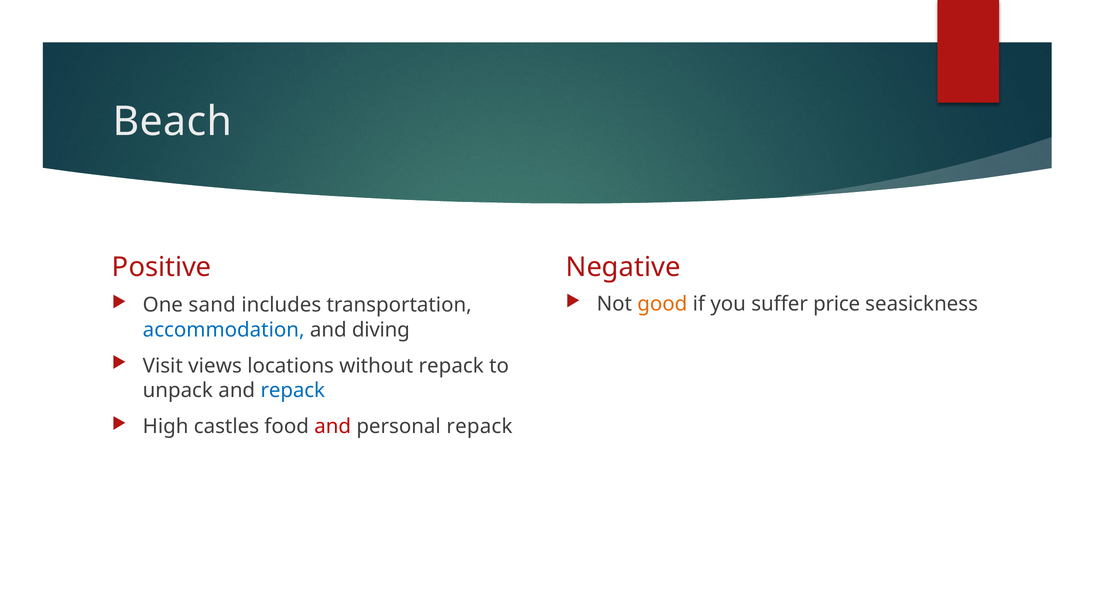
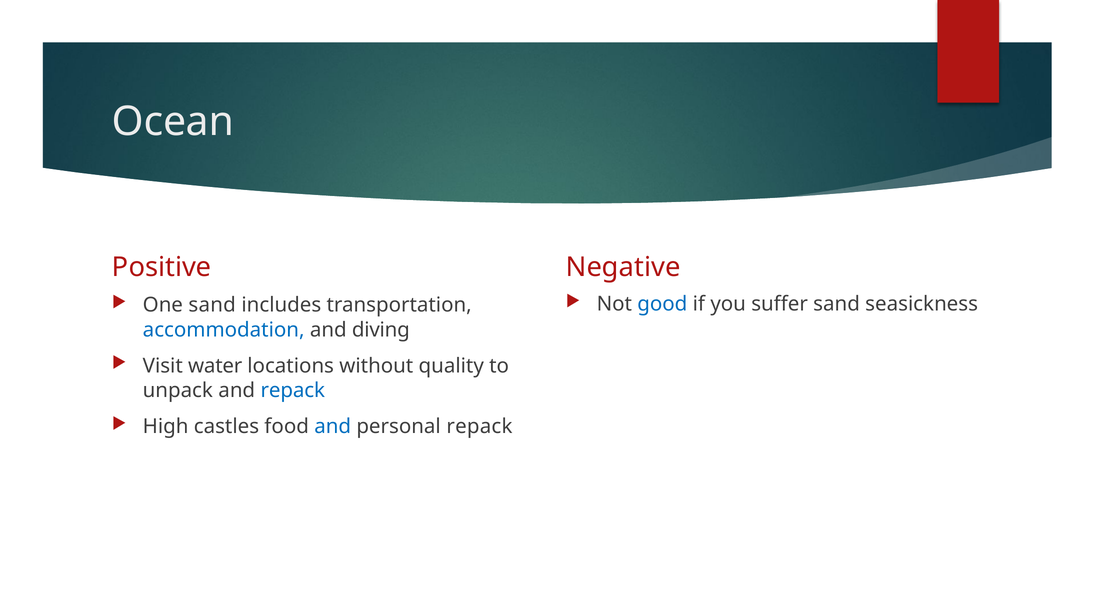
Beach: Beach -> Ocean
good colour: orange -> blue
suffer price: price -> sand
views: views -> water
without repack: repack -> quality
and at (333, 427) colour: red -> blue
